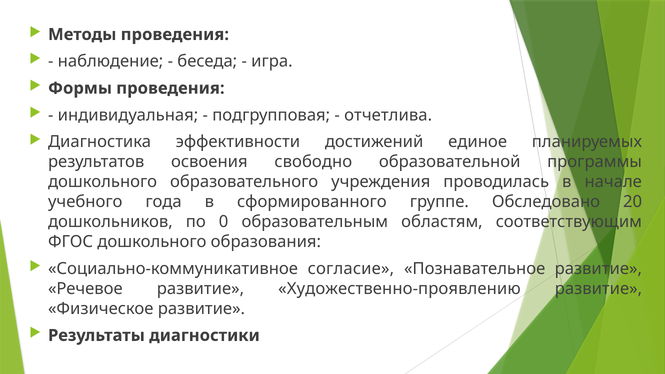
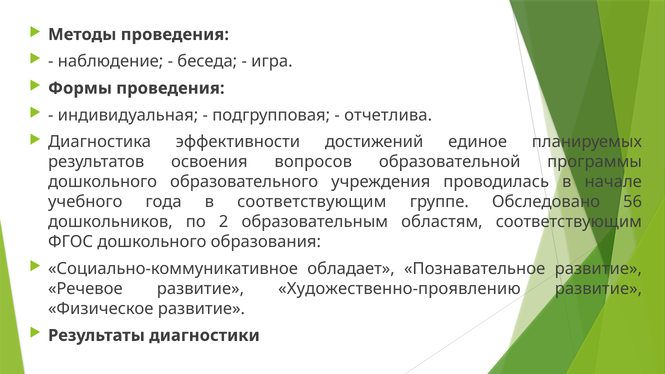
свободно: свободно -> вопросов
в сформированного: сформированного -> соответствующим
20: 20 -> 56
0: 0 -> 2
согласие: согласие -> обладает
